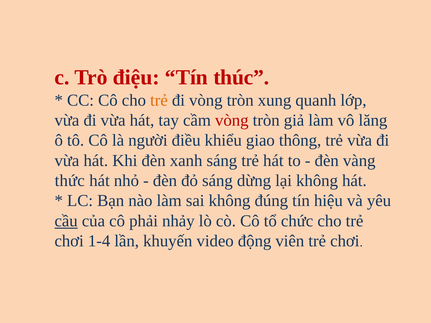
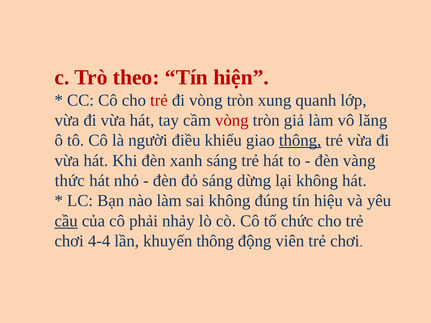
điệu: điệu -> theo
thúc: thúc -> hiện
trẻ at (159, 100) colour: orange -> red
thông at (300, 140) underline: none -> present
1-4: 1-4 -> 4-4
khuyến video: video -> thông
